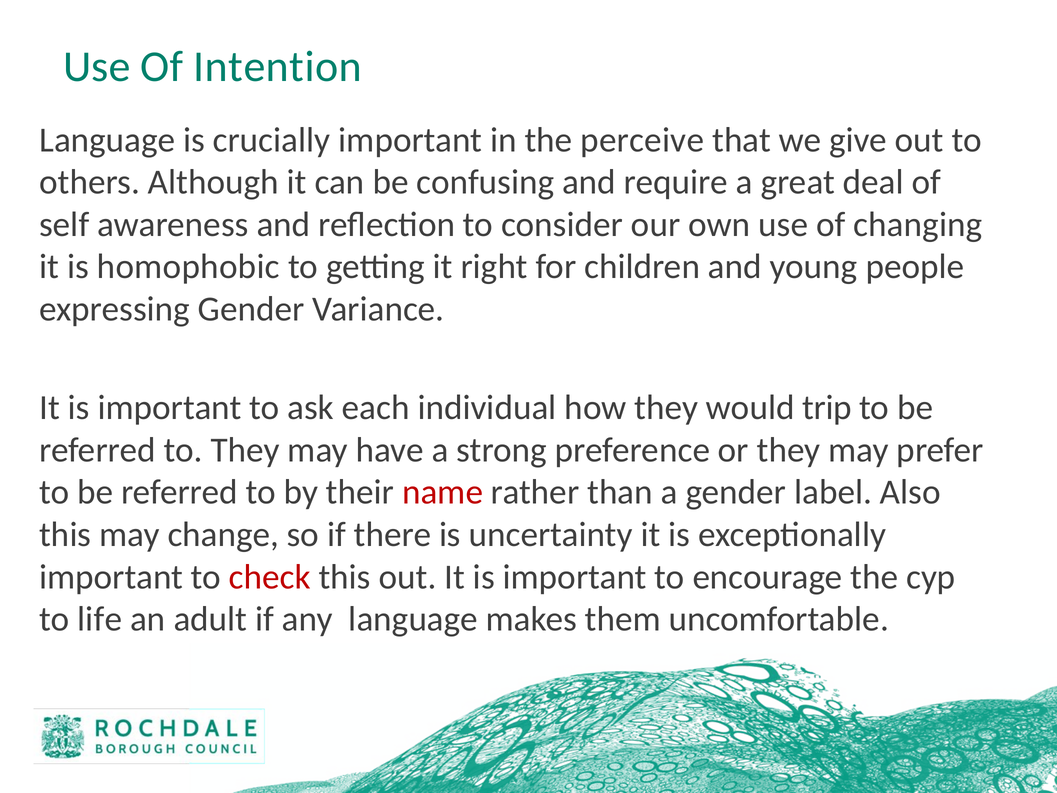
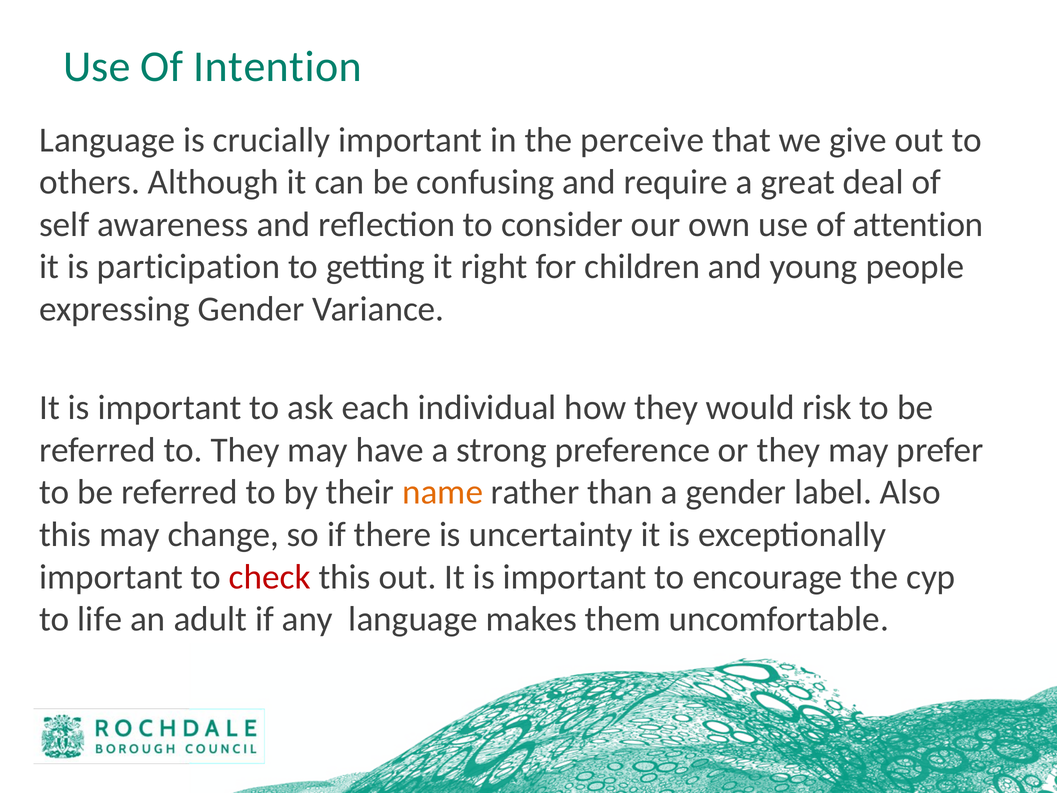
changing: changing -> attention
homophobic: homophobic -> participation
trip: trip -> risk
name colour: red -> orange
